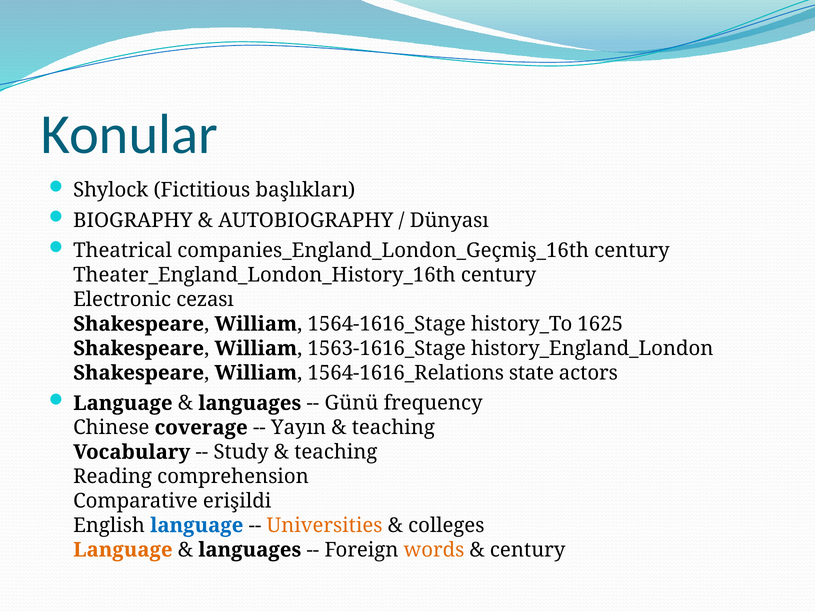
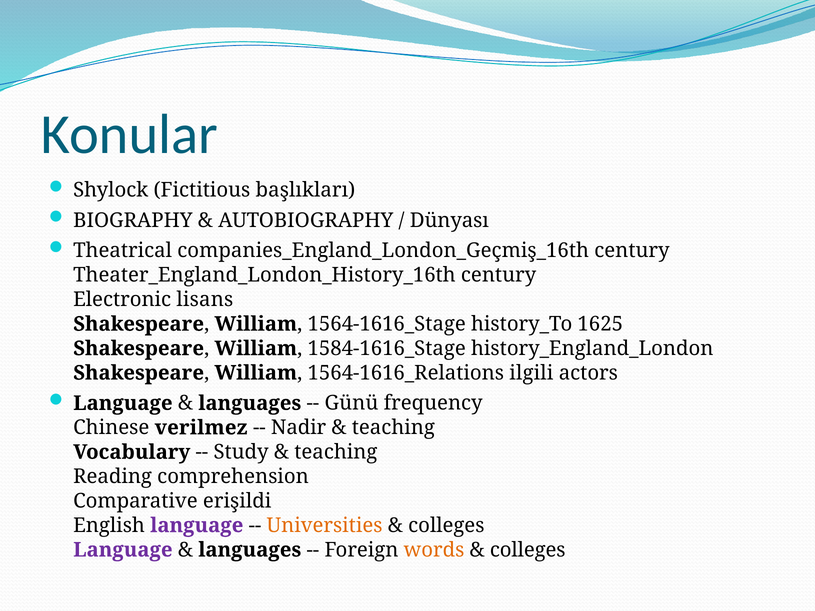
cezası: cezası -> lisans
1563-1616_Stage: 1563-1616_Stage -> 1584-1616_Stage
state: state -> ilgili
coverage: coverage -> verilmez
Yayın: Yayın -> Nadir
language at (197, 526) colour: blue -> purple
Language at (123, 550) colour: orange -> purple
century at (528, 550): century -> colleges
